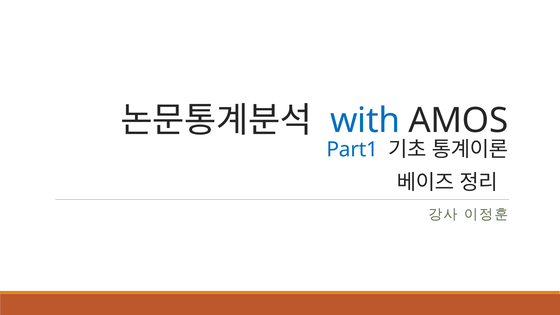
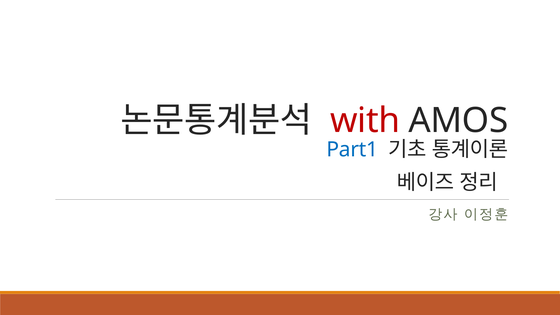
with colour: blue -> red
